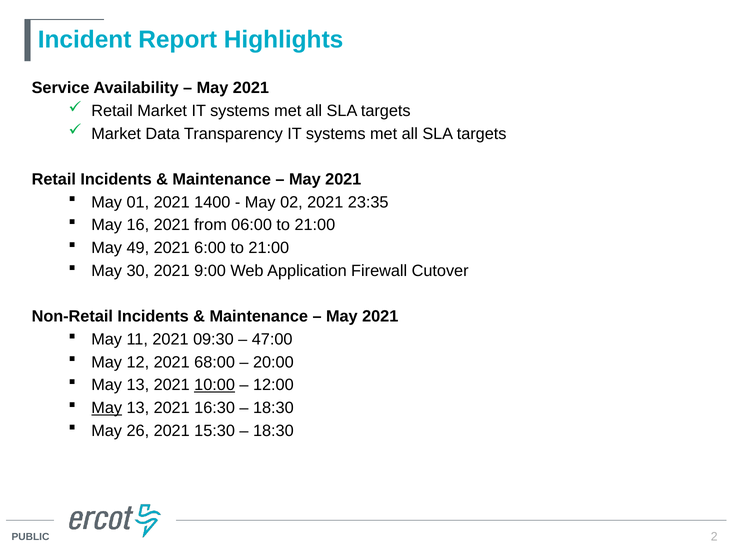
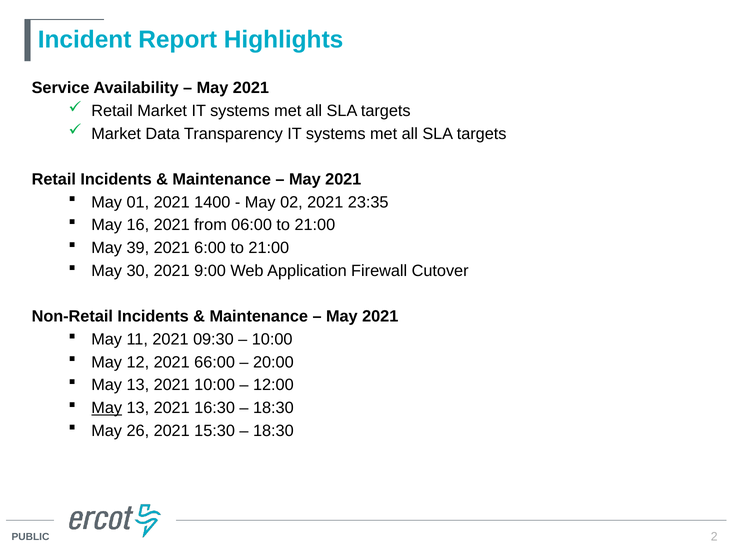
49: 49 -> 39
47:00 at (272, 339): 47:00 -> 10:00
68:00: 68:00 -> 66:00
10:00 at (215, 385) underline: present -> none
